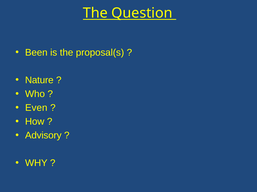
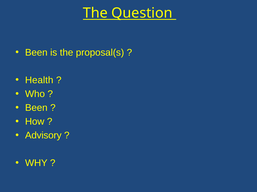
Nature: Nature -> Health
Even at (36, 108): Even -> Been
